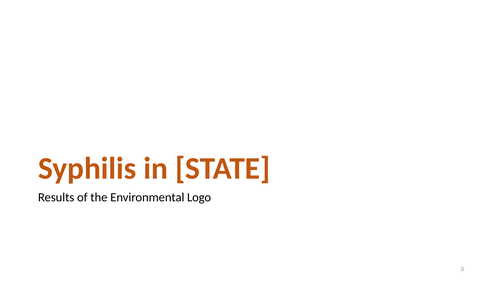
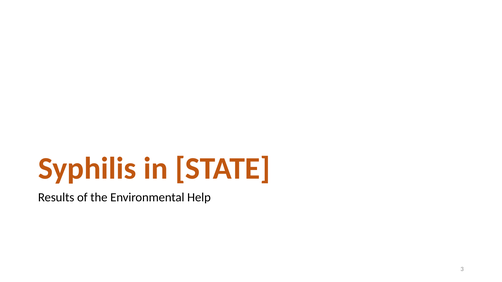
Logo: Logo -> Help
